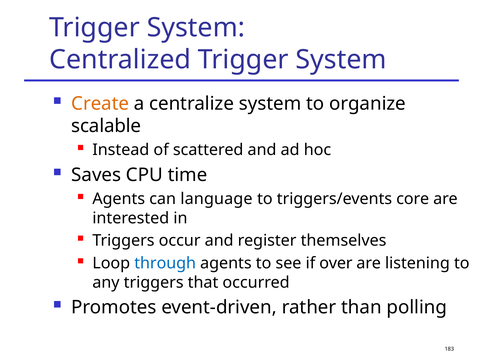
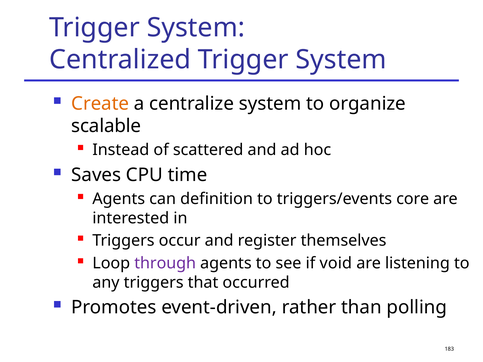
language: language -> definition
through colour: blue -> purple
over: over -> void
